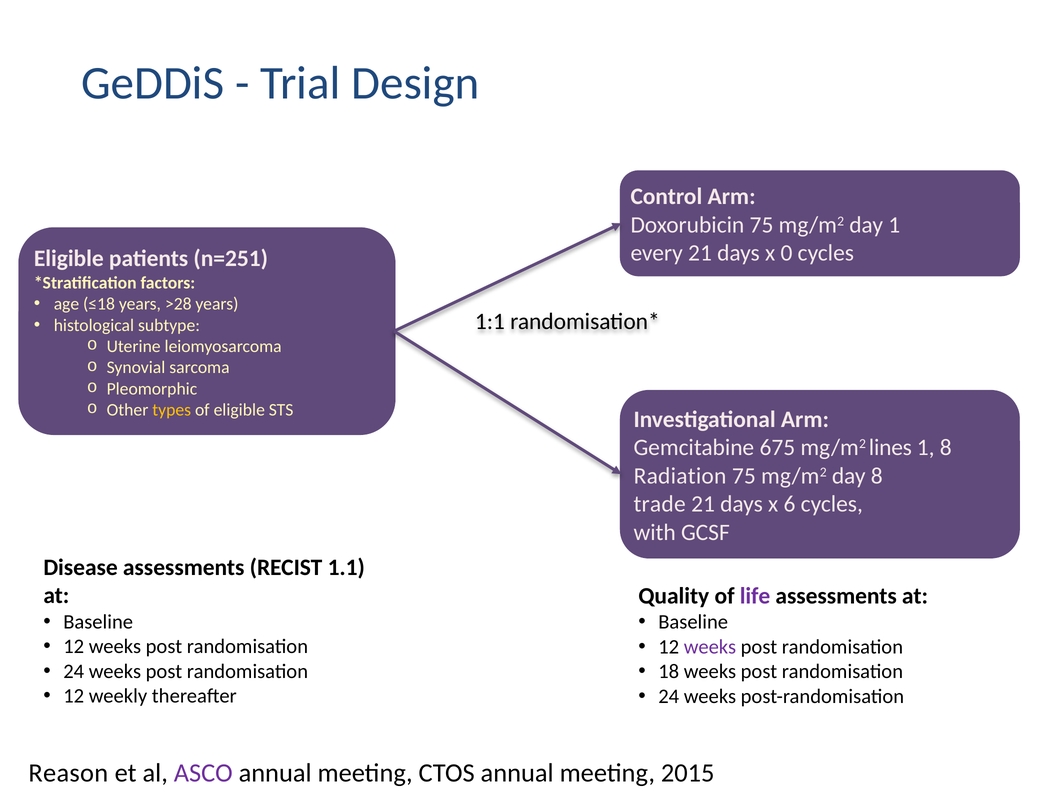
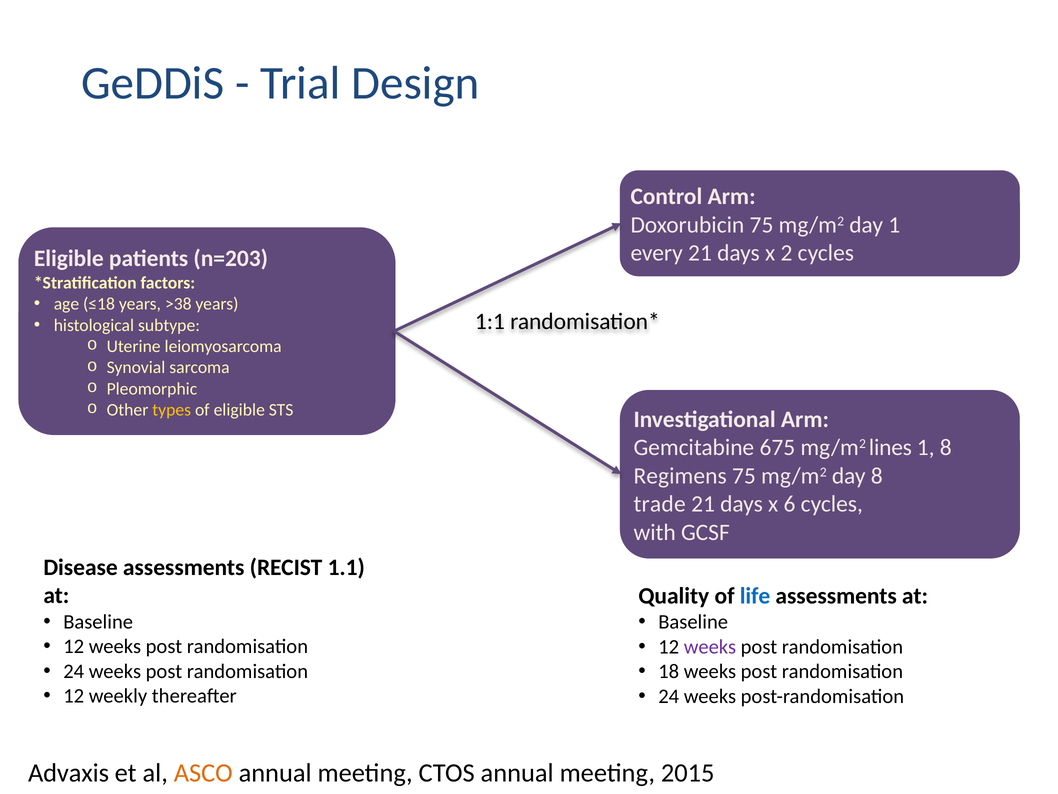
0: 0 -> 2
n=251: n=251 -> n=203
>28: >28 -> >38
Radiation: Radiation -> Regimens
life colour: purple -> blue
Reason: Reason -> Advaxis
ASCO colour: purple -> orange
